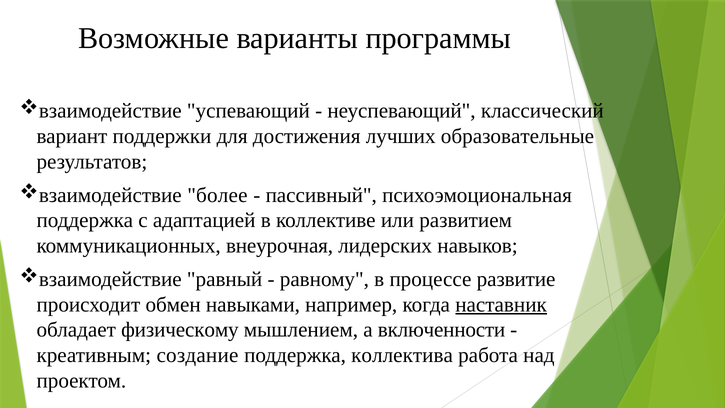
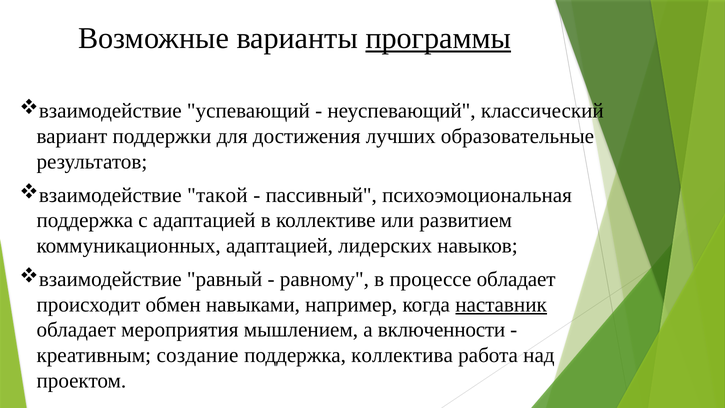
программы underline: none -> present
более: более -> такой
коммуникационных внеурочная: внеурочная -> адаптацией
процессе развитие: развитие -> обладает
физическому: физическому -> мероприятия
